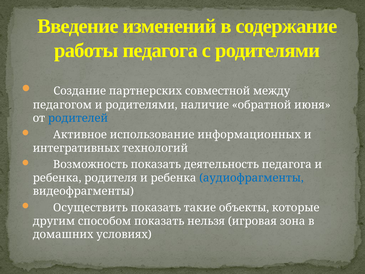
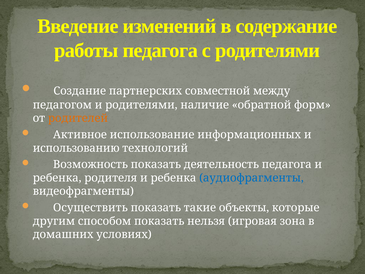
июня: июня -> форм
родителей colour: blue -> orange
интегративных: интегративных -> использованию
